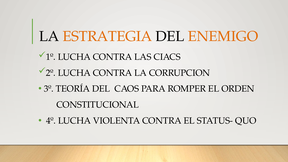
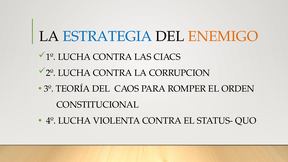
ESTRATEGIA colour: orange -> blue
